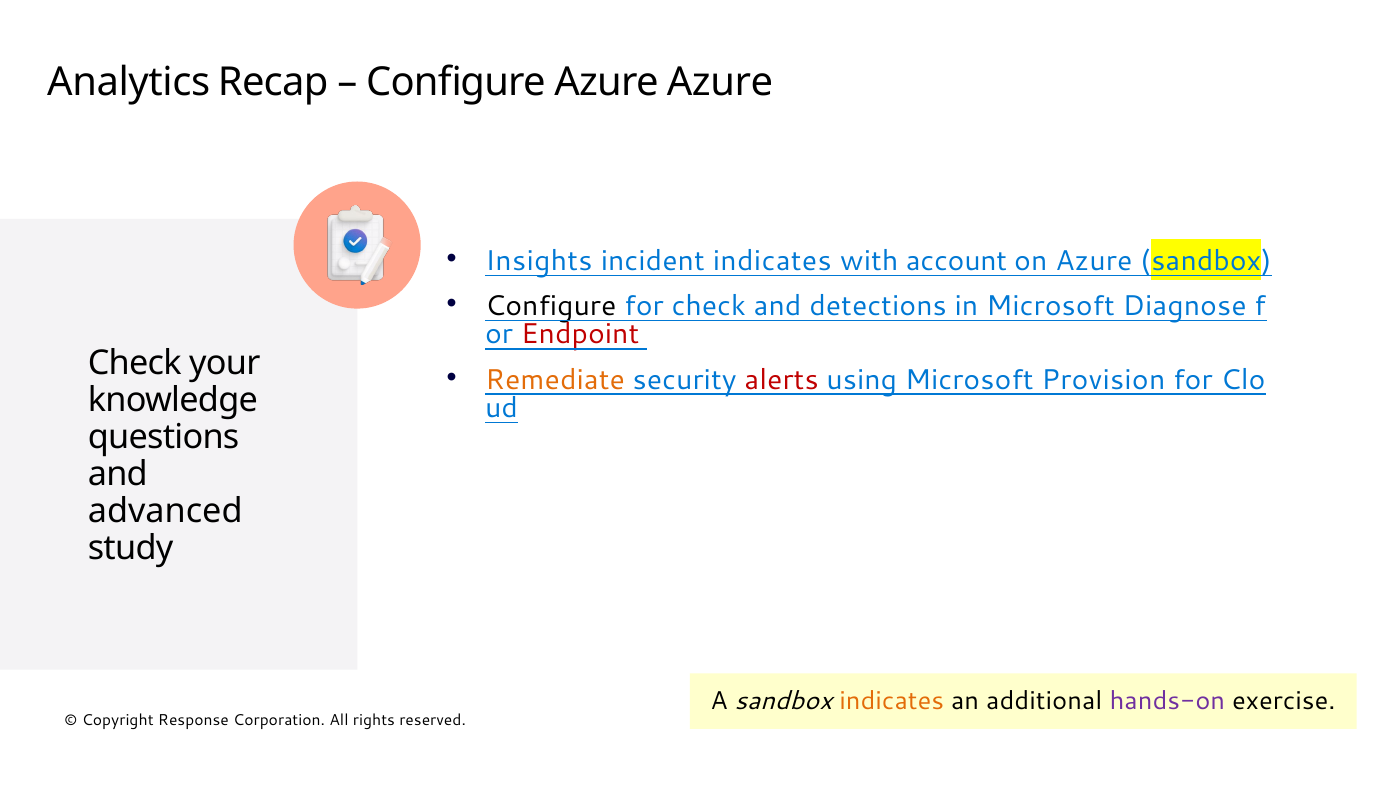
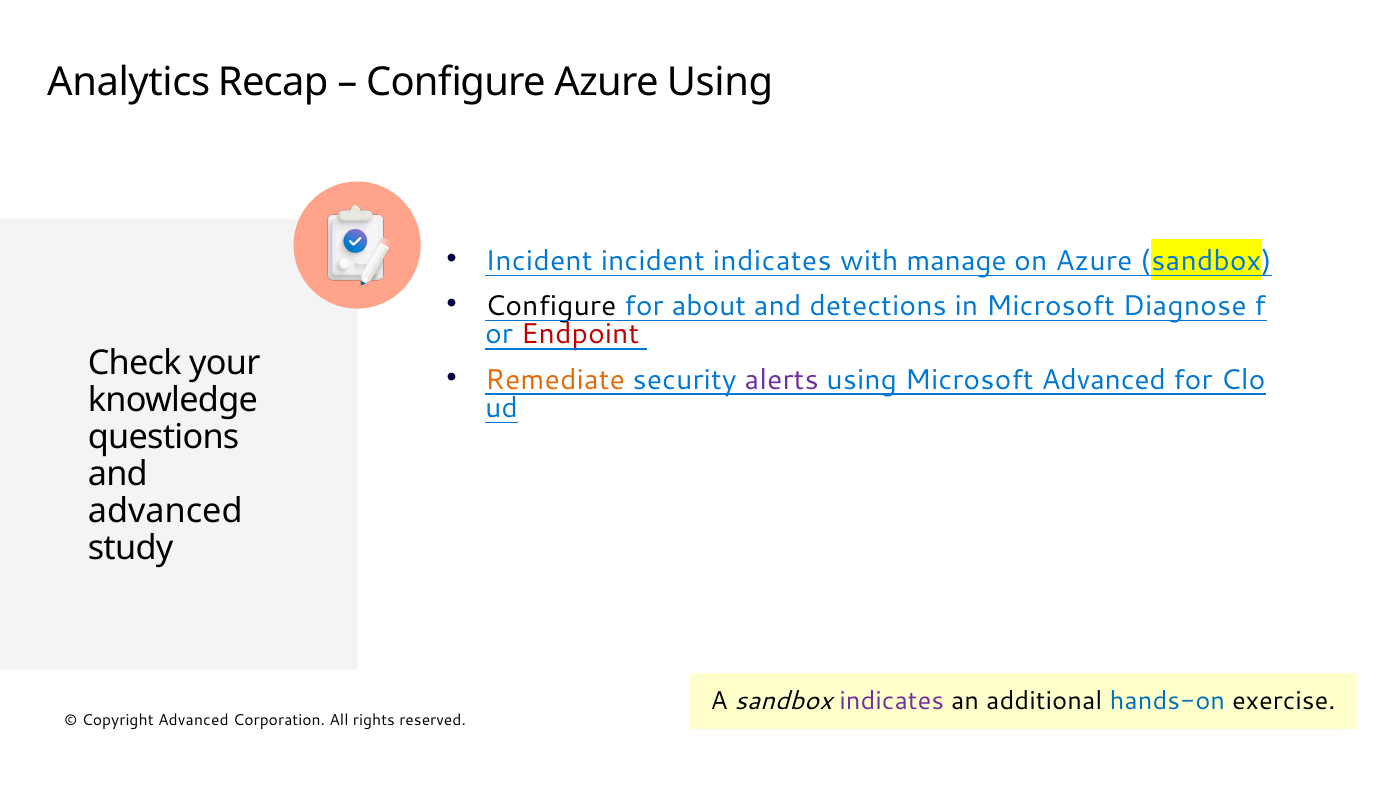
Azure Azure: Azure -> Using
Insights at (539, 261): Insights -> Incident
account: account -> manage
for check: check -> about
alerts colour: red -> purple
Microsoft Provision: Provision -> Advanced
indicates at (892, 701) colour: orange -> purple
hands-on colour: purple -> blue
Response at (193, 720): Response -> Advanced
